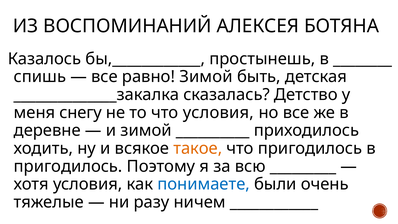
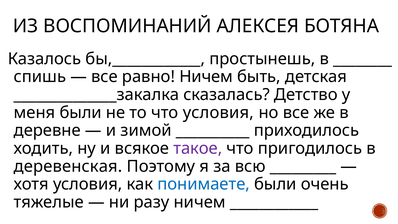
равно Зимой: Зимой -> Ничем
меня снегу: снегу -> были
такое colour: orange -> purple
пригодилось at (68, 166): пригодилось -> деревенская
